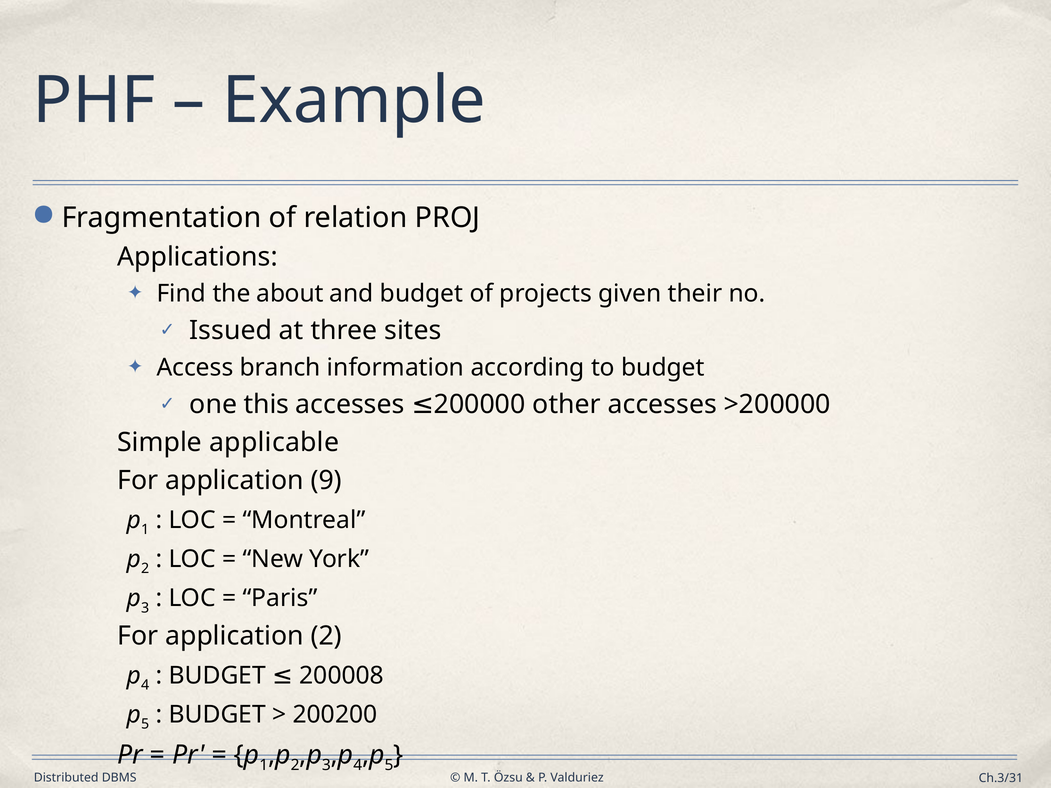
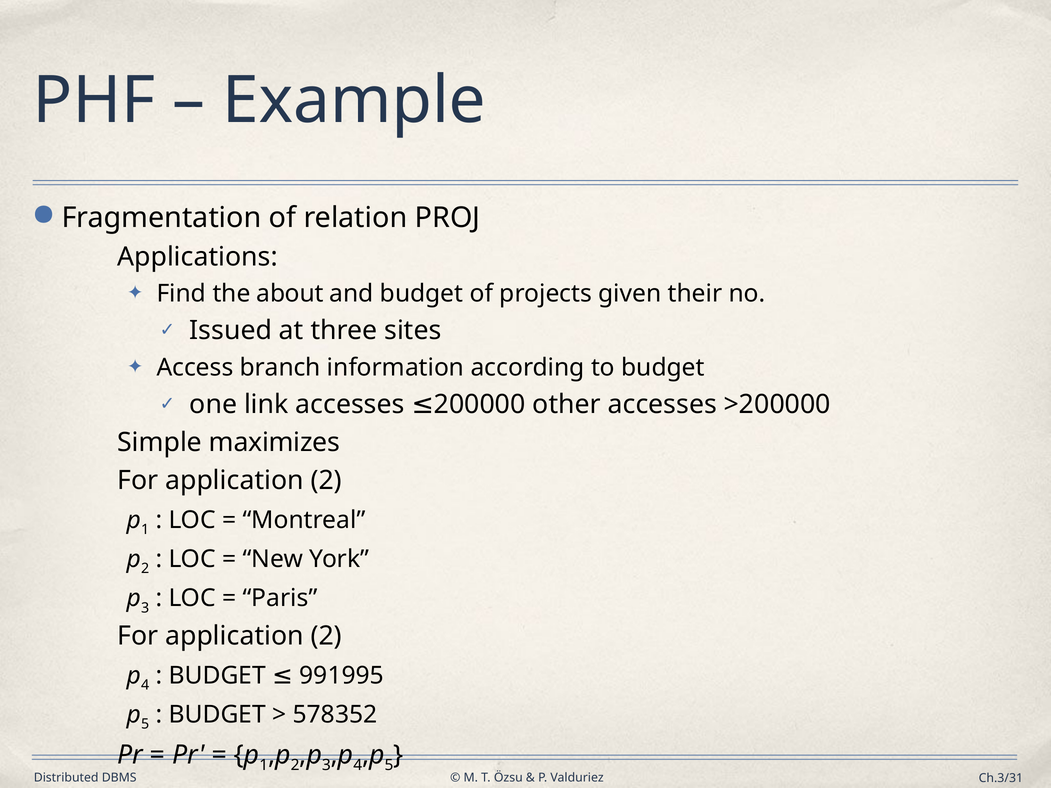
this: this -> link
applicable: applicable -> maximizes
9 at (326, 480): 9 -> 2
200008: 200008 -> 991995
200200: 200200 -> 578352
